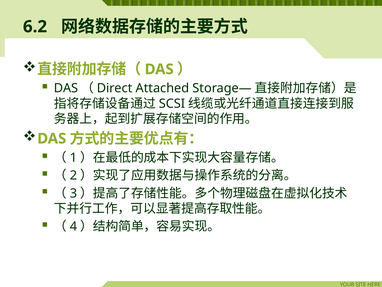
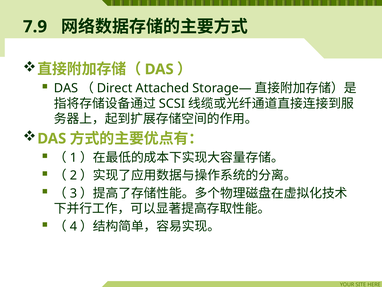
6.2: 6.2 -> 7.9
